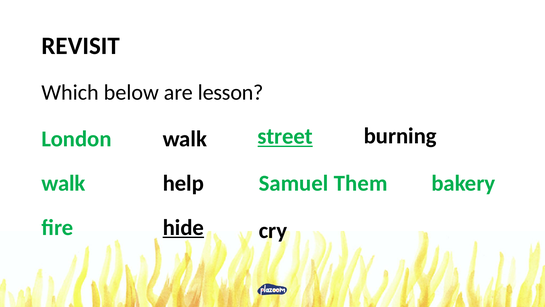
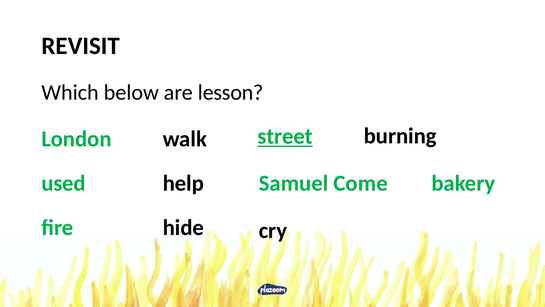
walk at (63, 183): walk -> used
Them: Them -> Come
hide underline: present -> none
